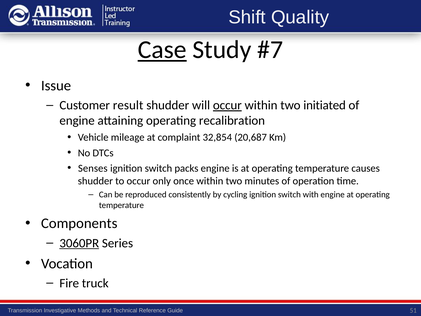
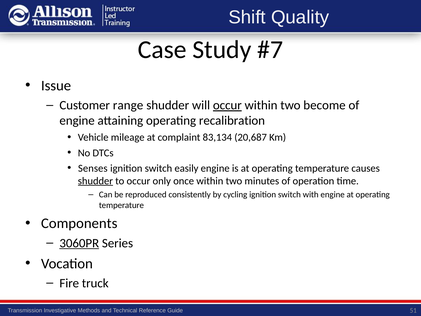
Case underline: present -> none
result: result -> range
initiated: initiated -> become
32,854: 32,854 -> 83,134
packs: packs -> easily
shudder at (95, 181) underline: none -> present
